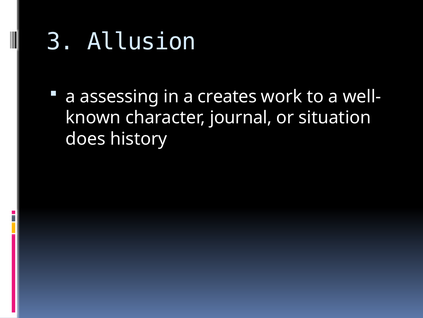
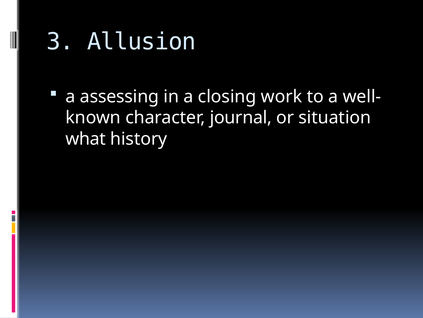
creates: creates -> closing
does: does -> what
